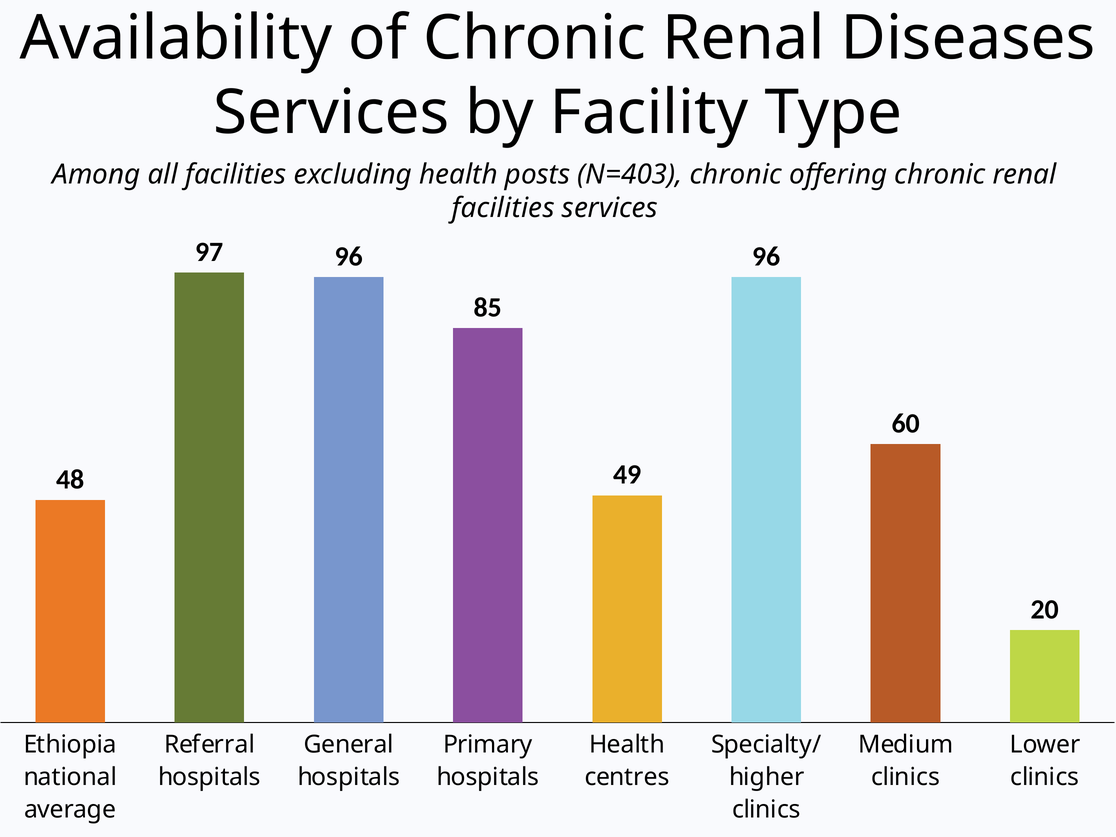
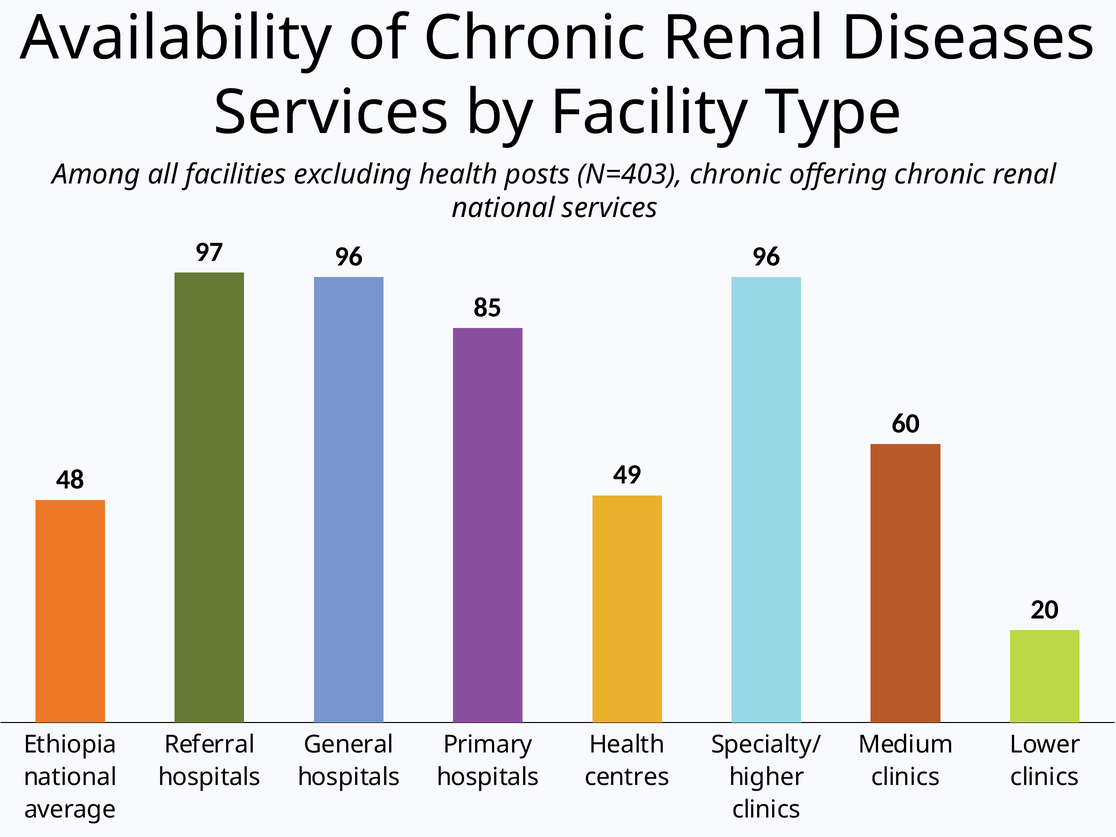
facilities at (503, 208): facilities -> national
